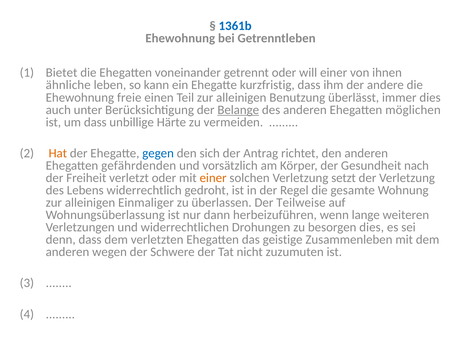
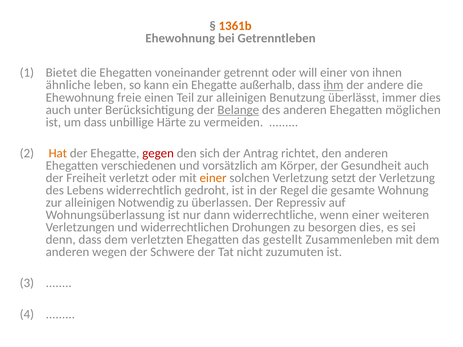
1361b colour: blue -> orange
kurzfristig: kurzfristig -> außerhalb
ihm underline: none -> present
gegen colour: blue -> red
gefährdenden: gefährdenden -> verschiedenen
Gesundheit nach: nach -> auch
Einmaliger: Einmaliger -> Notwendig
Teilweise: Teilweise -> Repressiv
herbeizuführen: herbeizuführen -> widerrechtliche
wenn lange: lange -> einer
geistige: geistige -> gestellt
